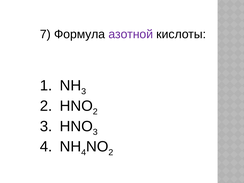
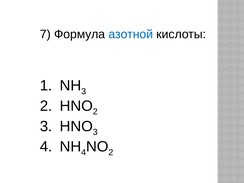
азотной colour: purple -> blue
